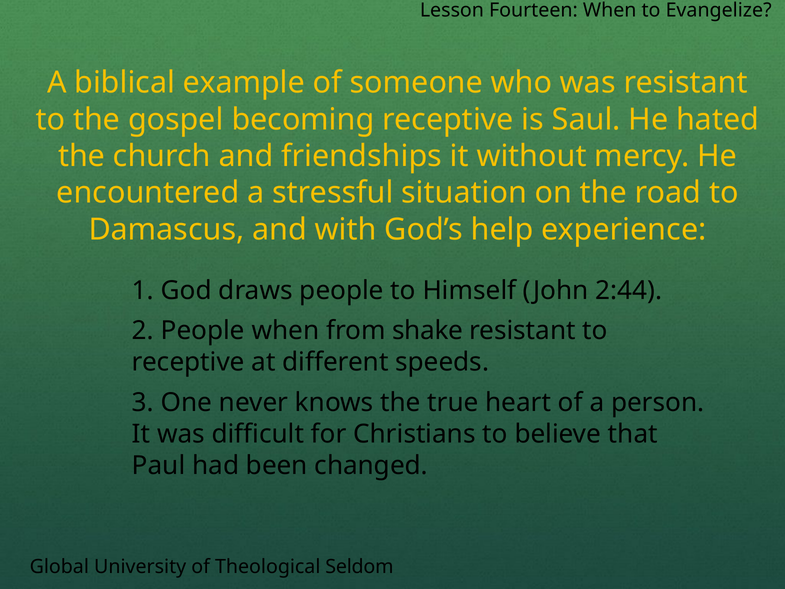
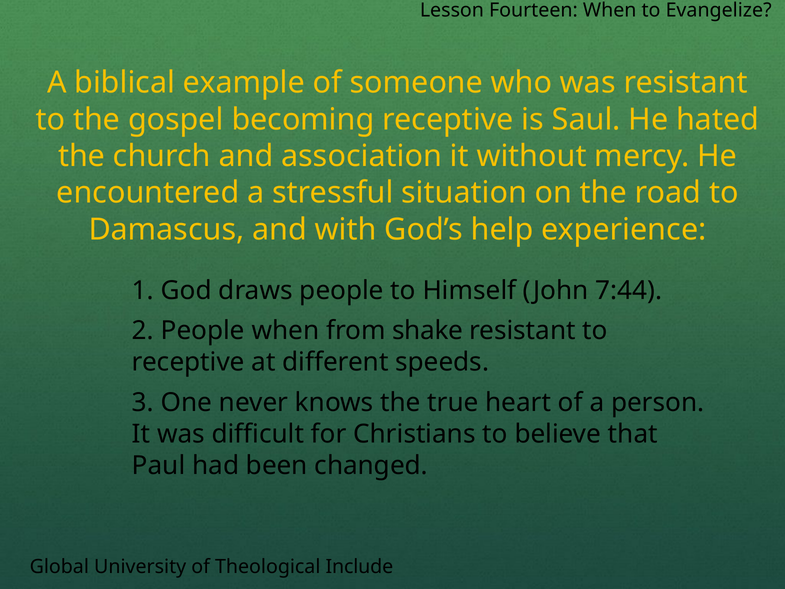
friendships: friendships -> association
2:44: 2:44 -> 7:44
Seldom: Seldom -> Include
